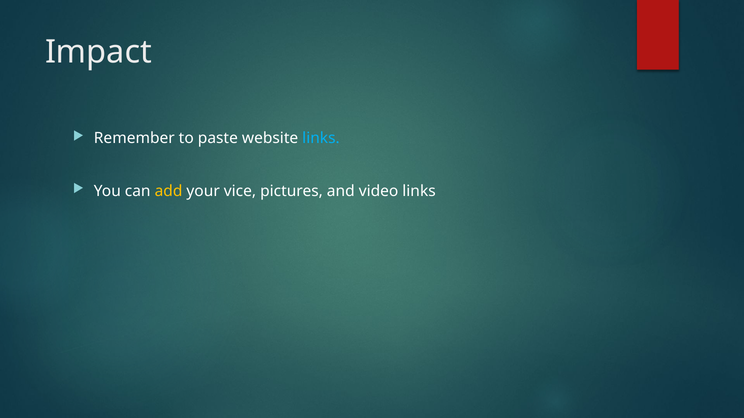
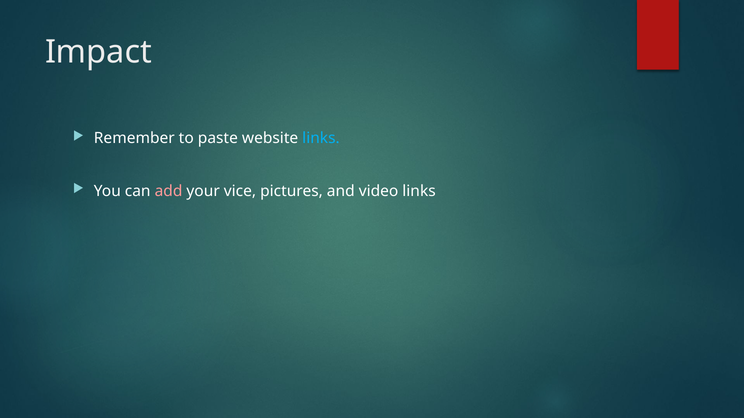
add colour: yellow -> pink
